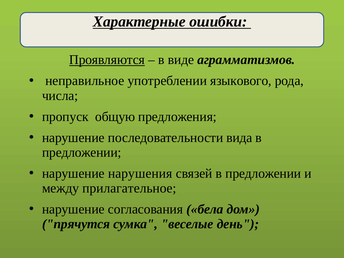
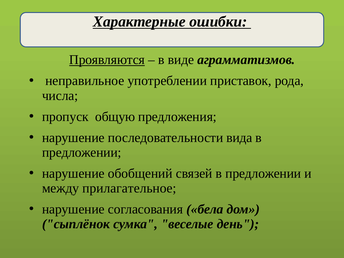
языкового: языкового -> приставок
нарушения: нарушения -> обобщений
прячутся: прячутся -> сыплёнок
